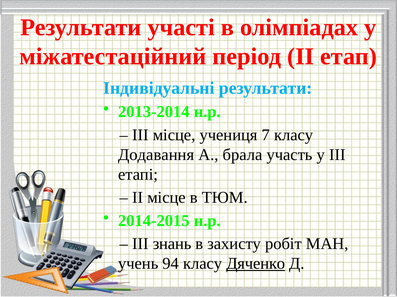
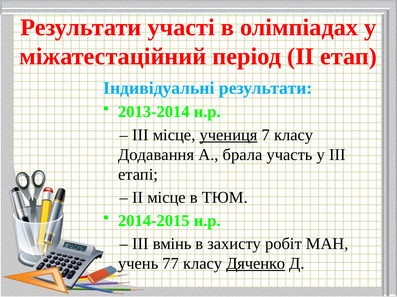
учениця underline: none -> present
знань: знань -> вмінь
94: 94 -> 77
